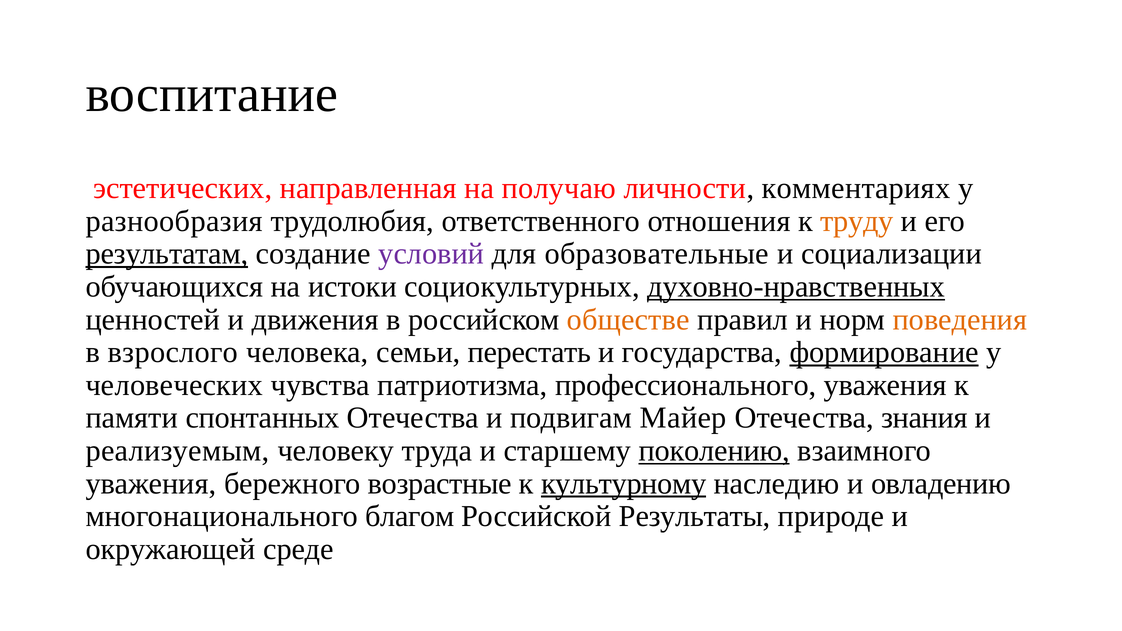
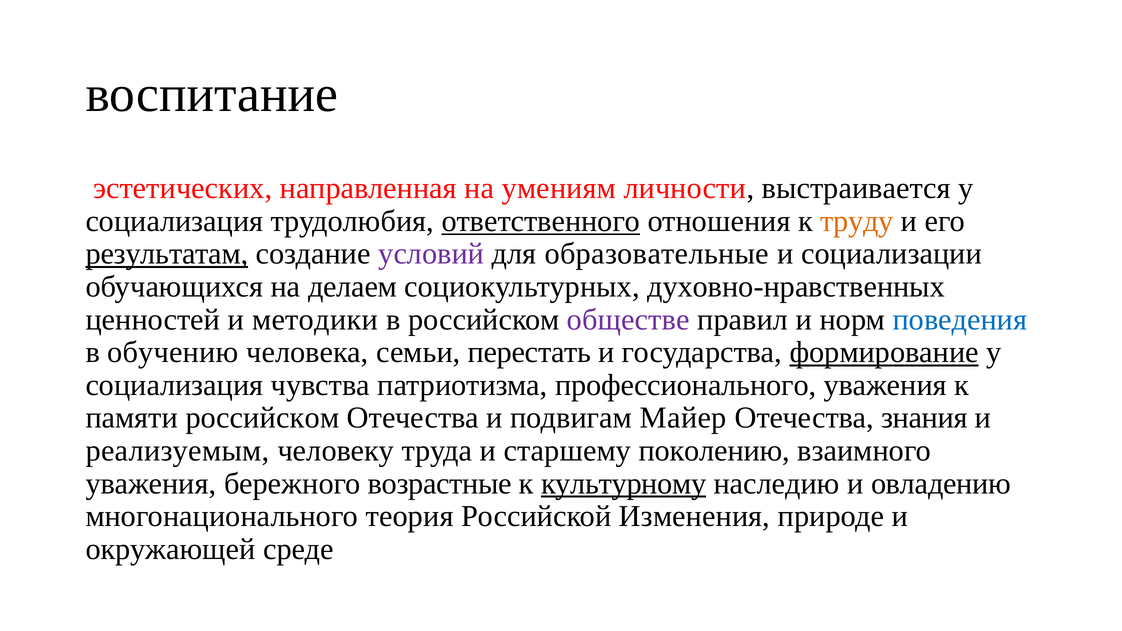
получаю: получаю -> умениям
комментариях: комментариях -> выстраивается
разнообразия at (174, 221): разнообразия -> социализация
ответственного underline: none -> present
истоки: истоки -> делаем
духовно-нравственных underline: present -> none
движения: движения -> методики
обществе colour: orange -> purple
поведения colour: orange -> blue
взрослого: взрослого -> обучению
человеческих at (174, 385): человеческих -> социализация
памяти спонтанных: спонтанных -> российском
поколению underline: present -> none
благом: благом -> теория
Результаты: Результаты -> Изменения
